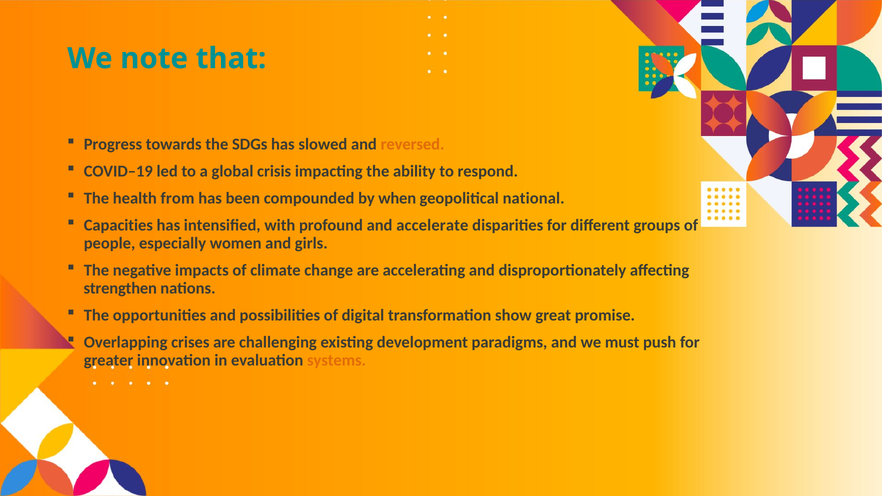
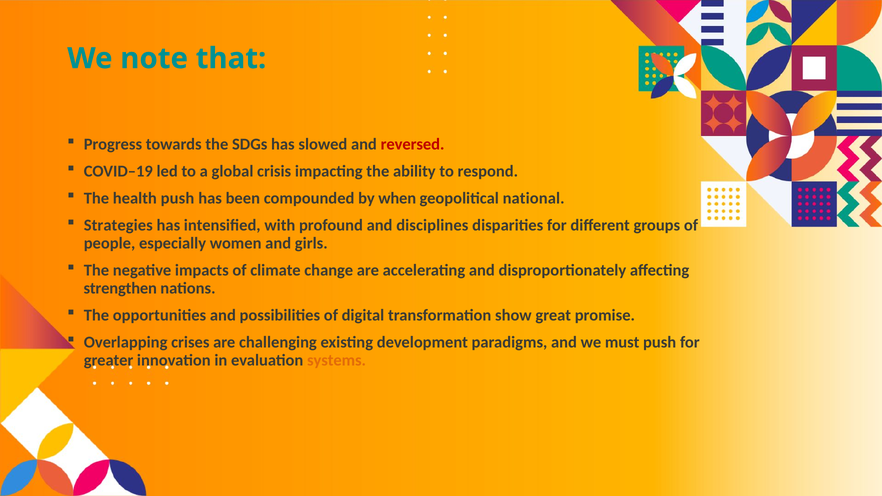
reversed colour: orange -> red
health from: from -> push
Capacities: Capacities -> Strategies
accelerate: accelerate -> disciplines
